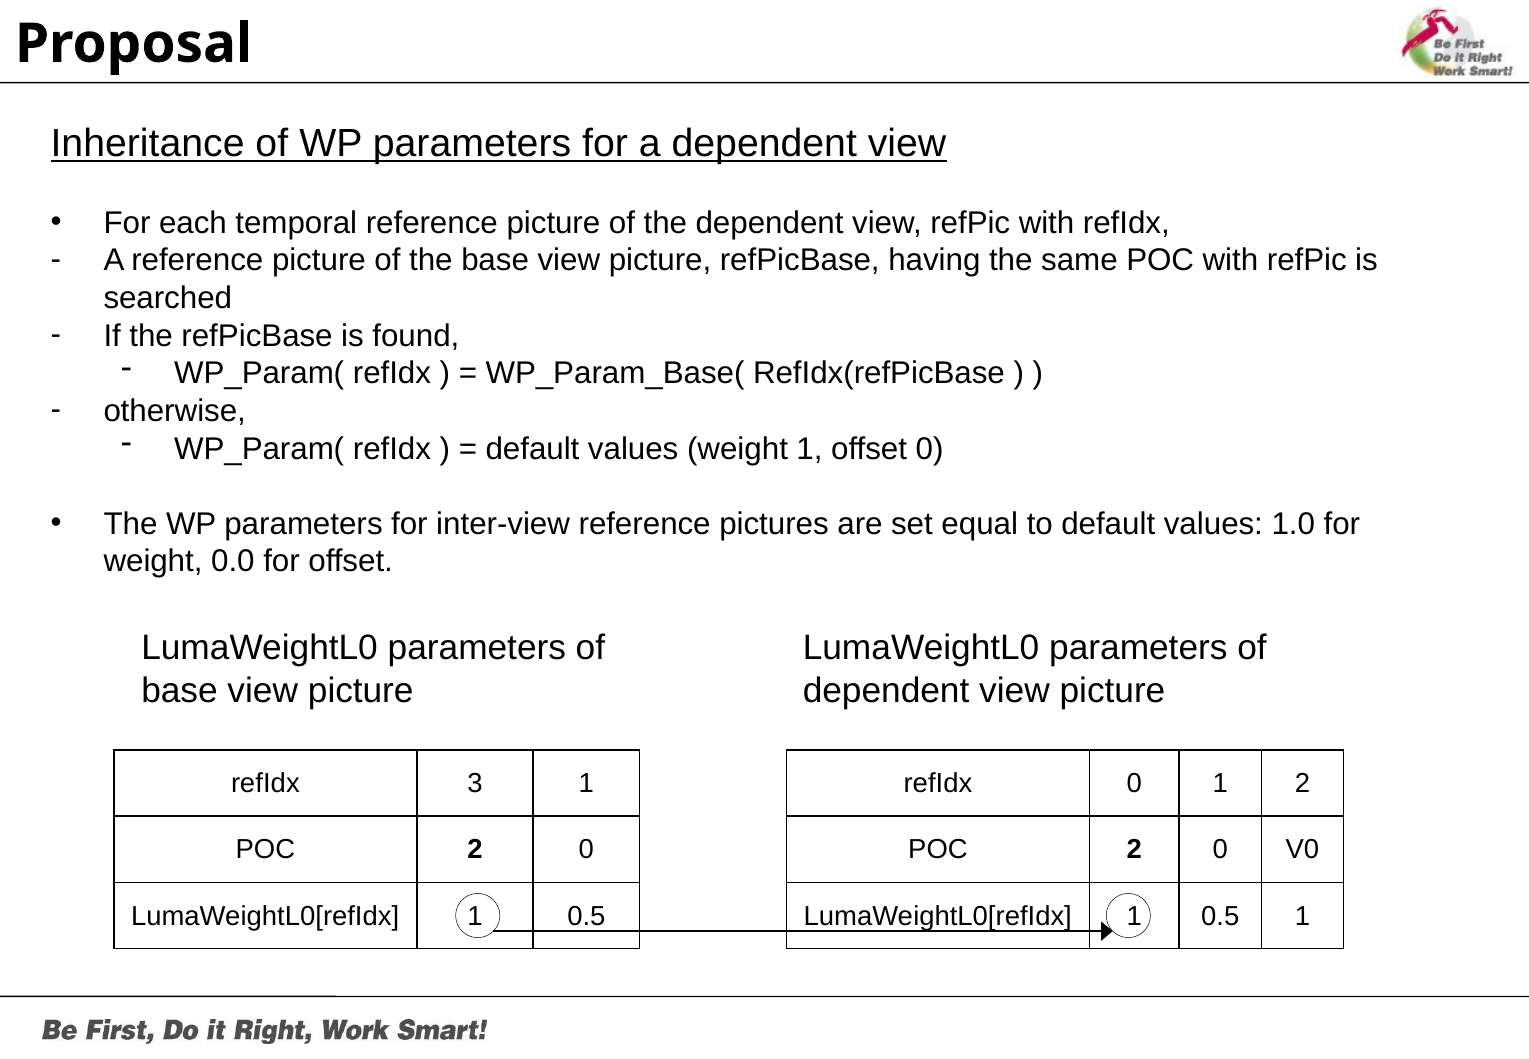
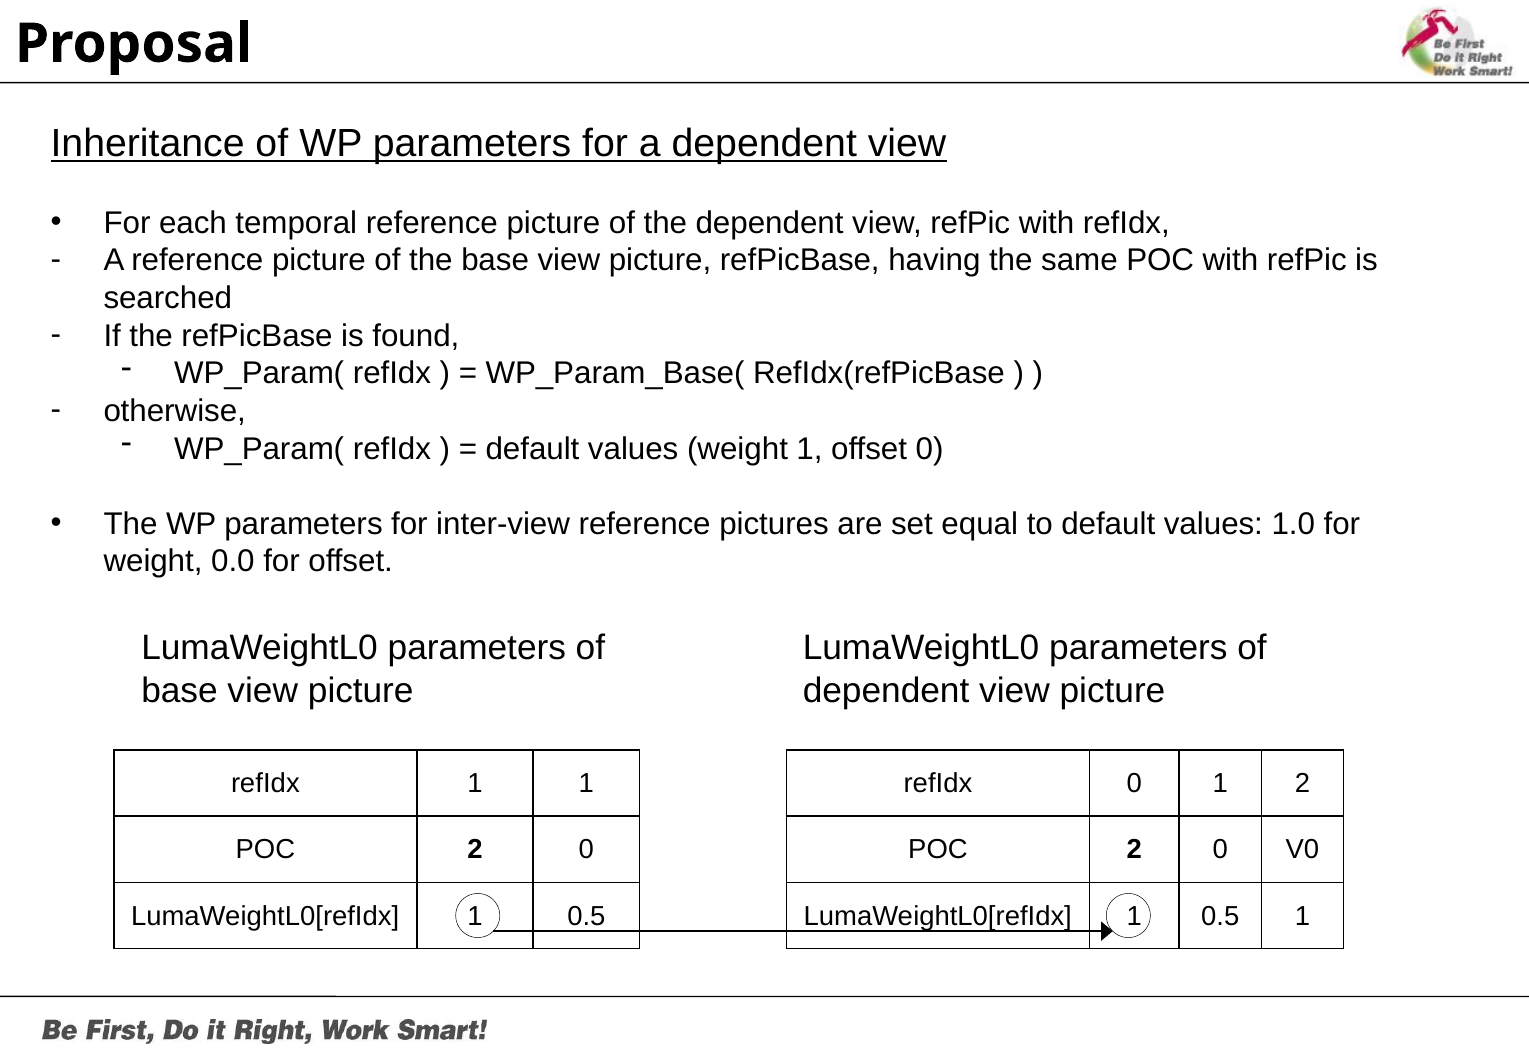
refIdx 3: 3 -> 1
